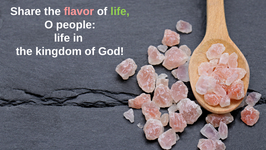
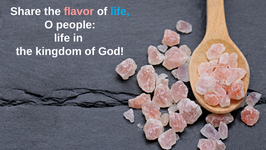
life at (120, 11) colour: light green -> light blue
